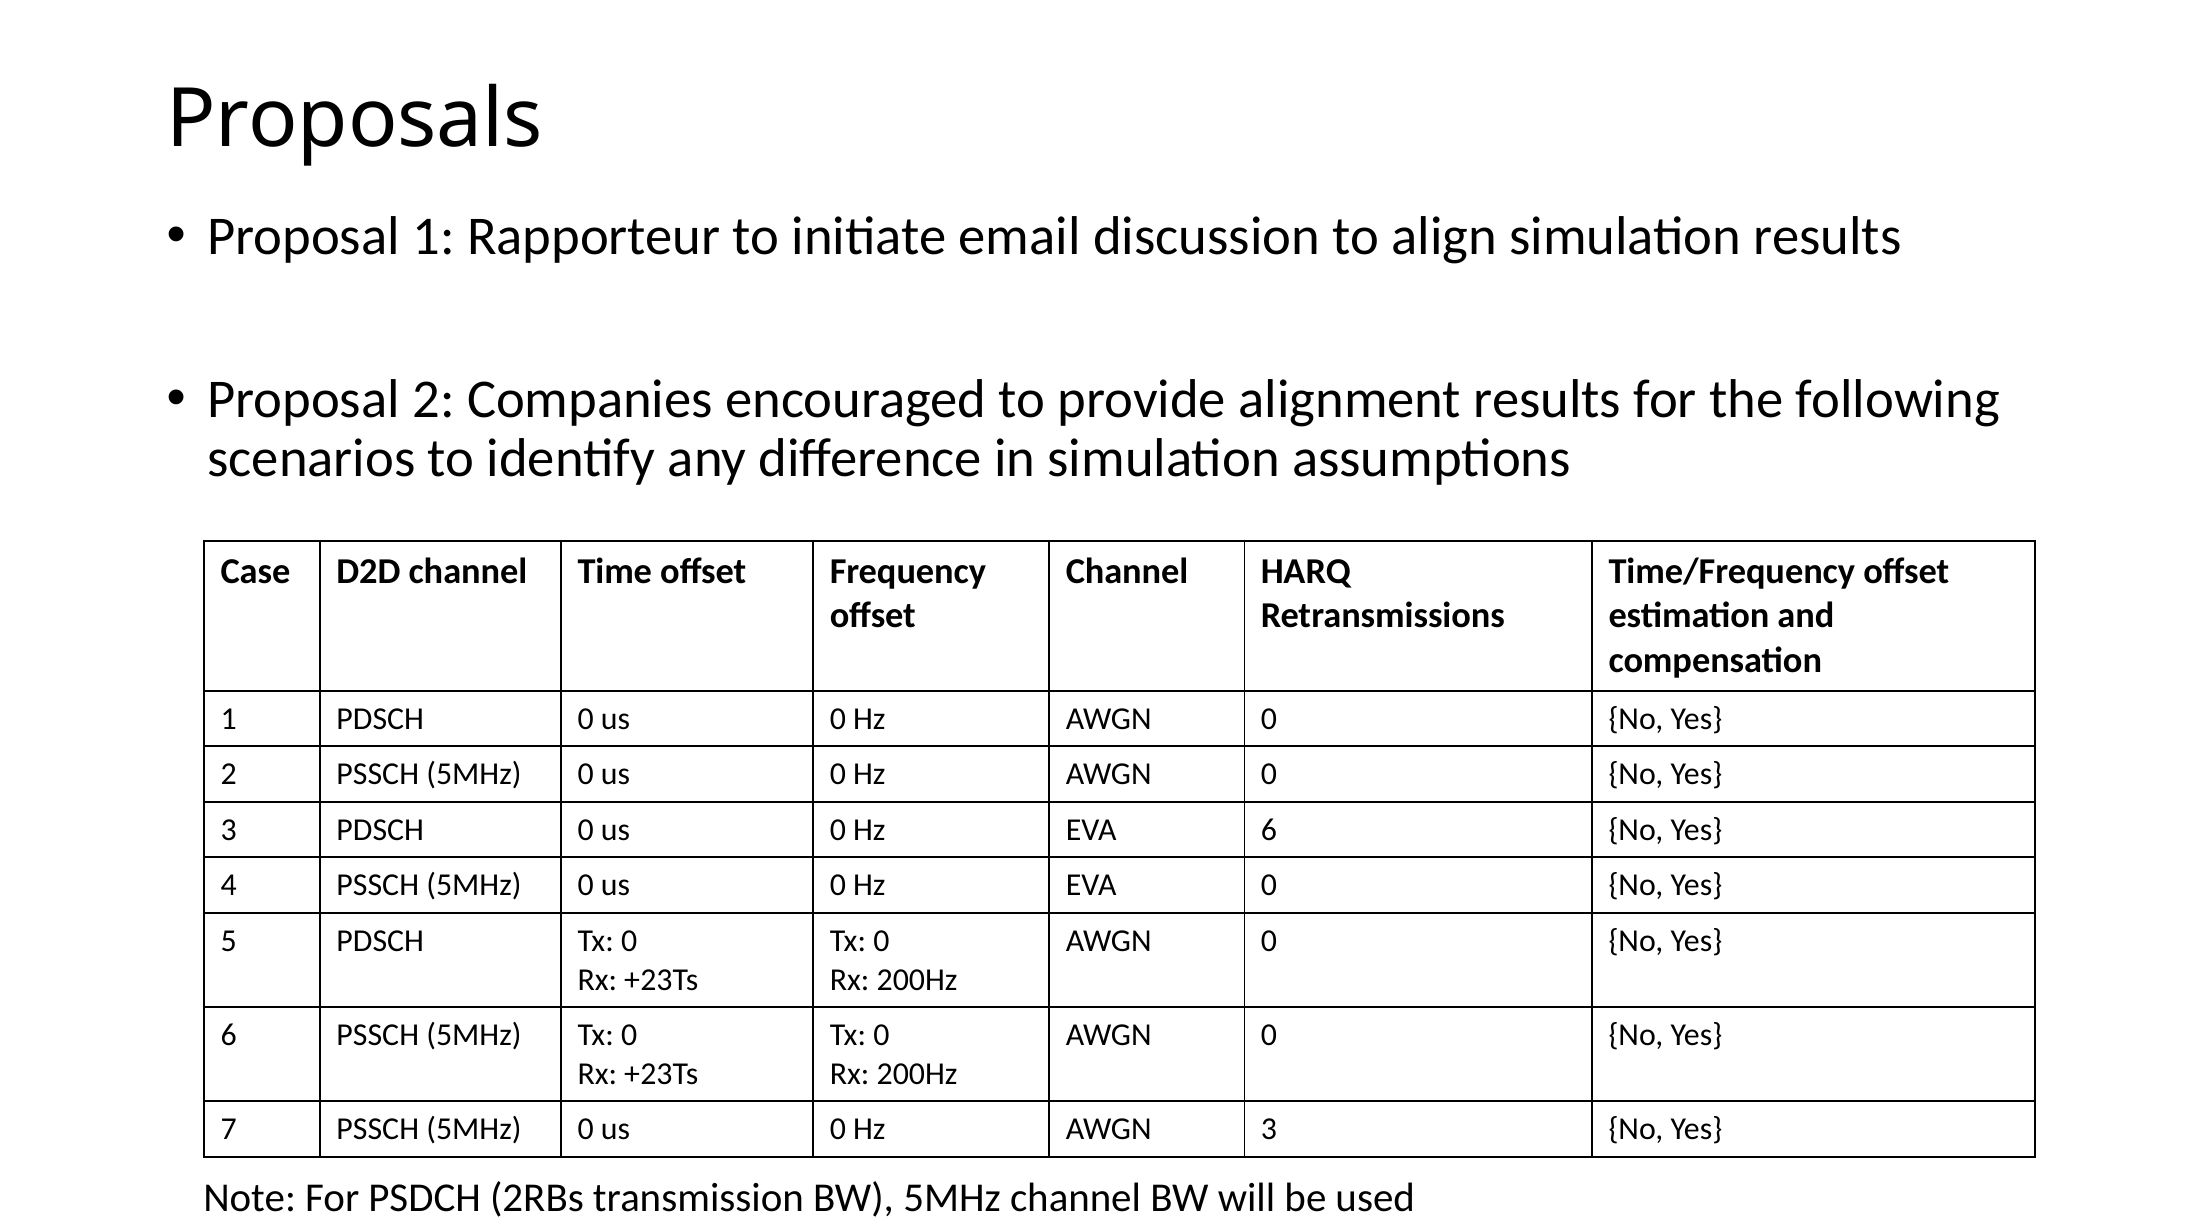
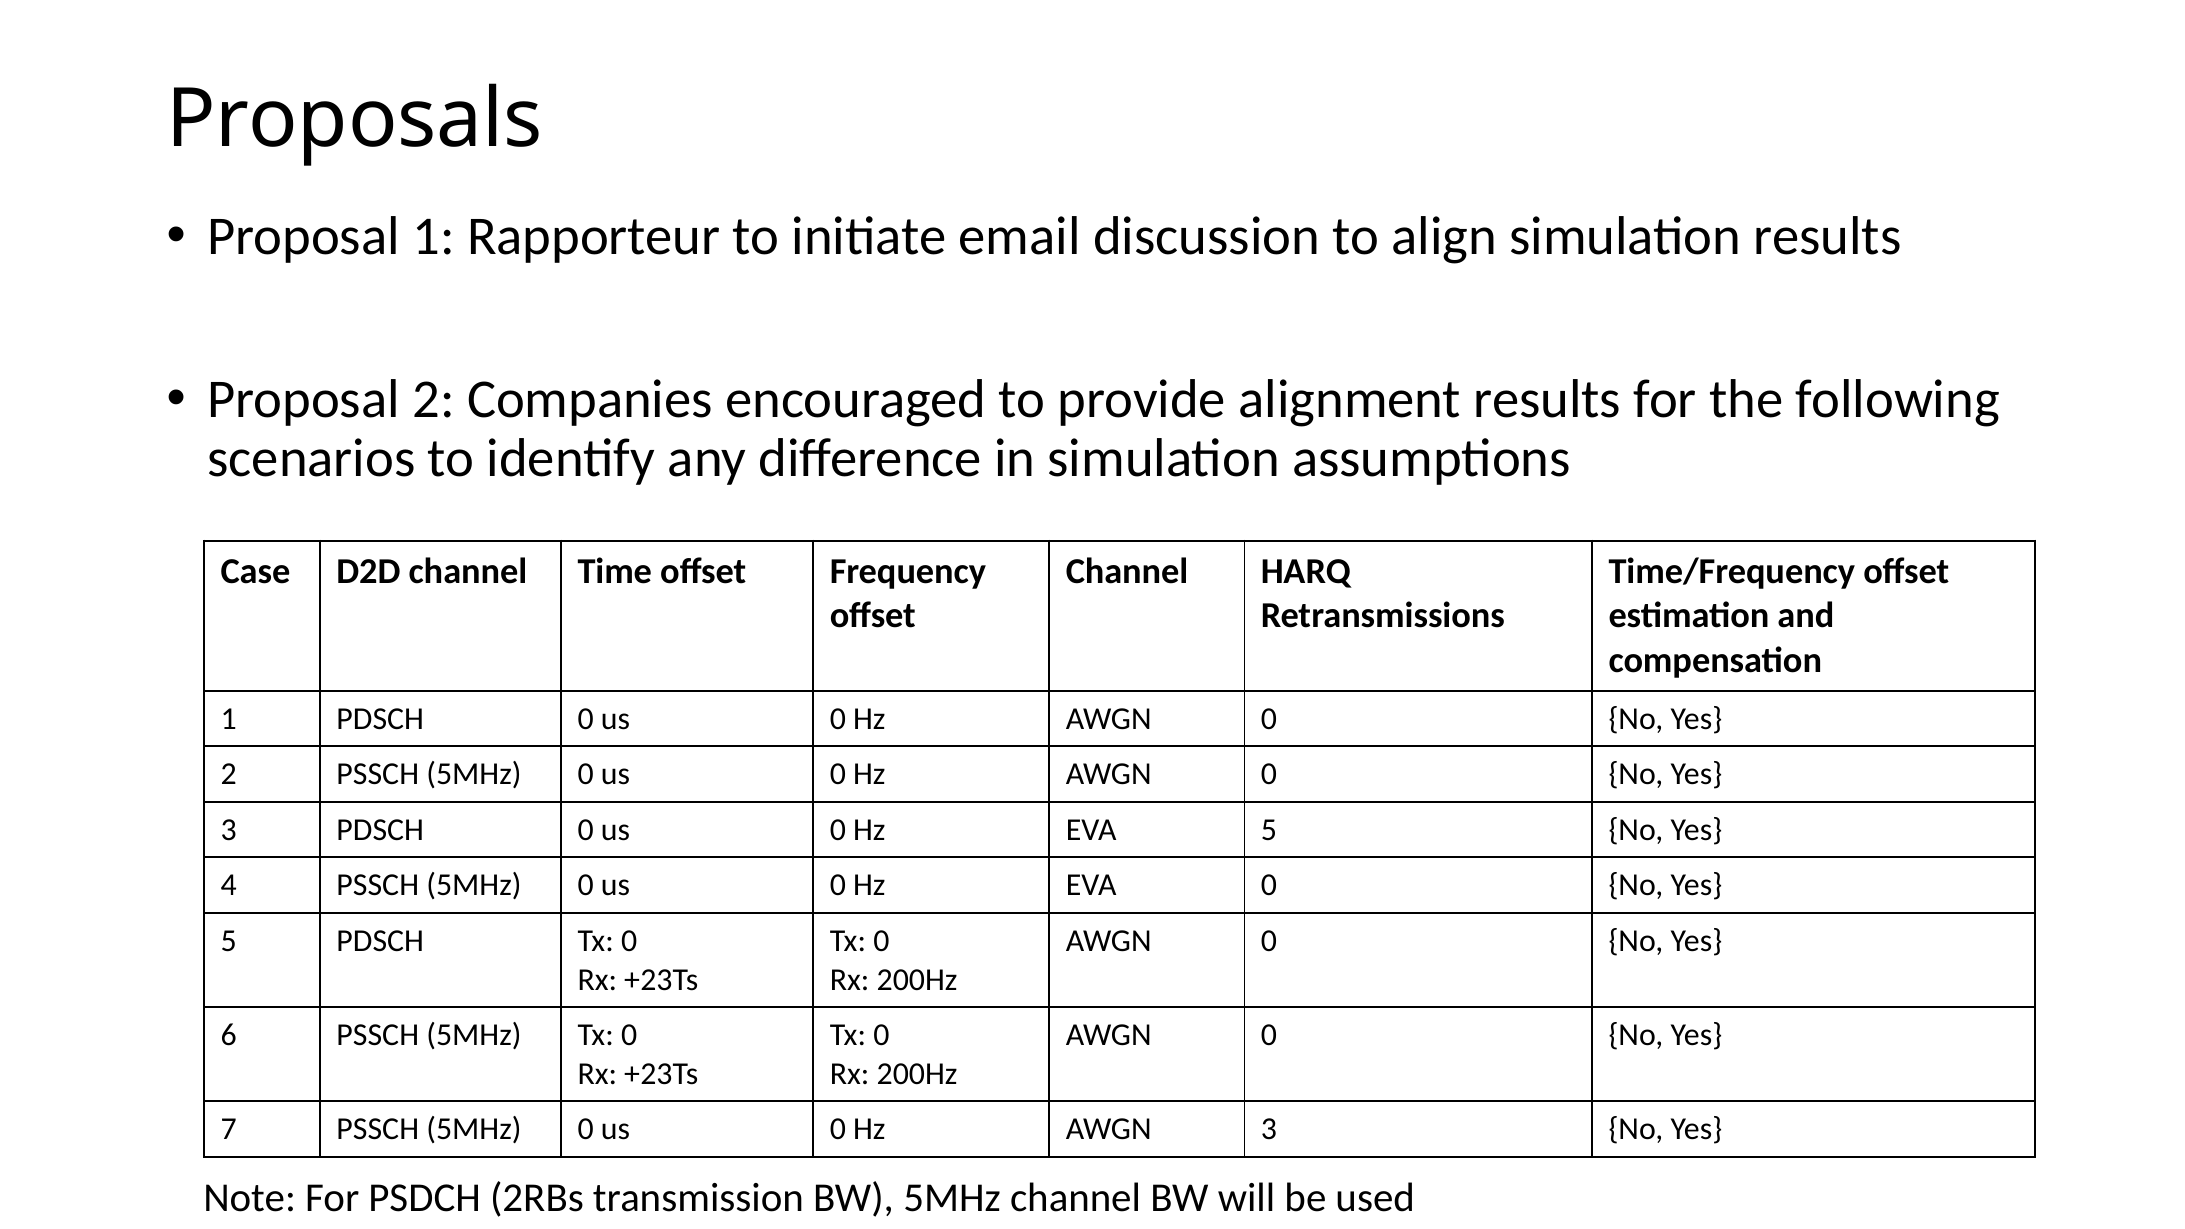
EVA 6: 6 -> 5
